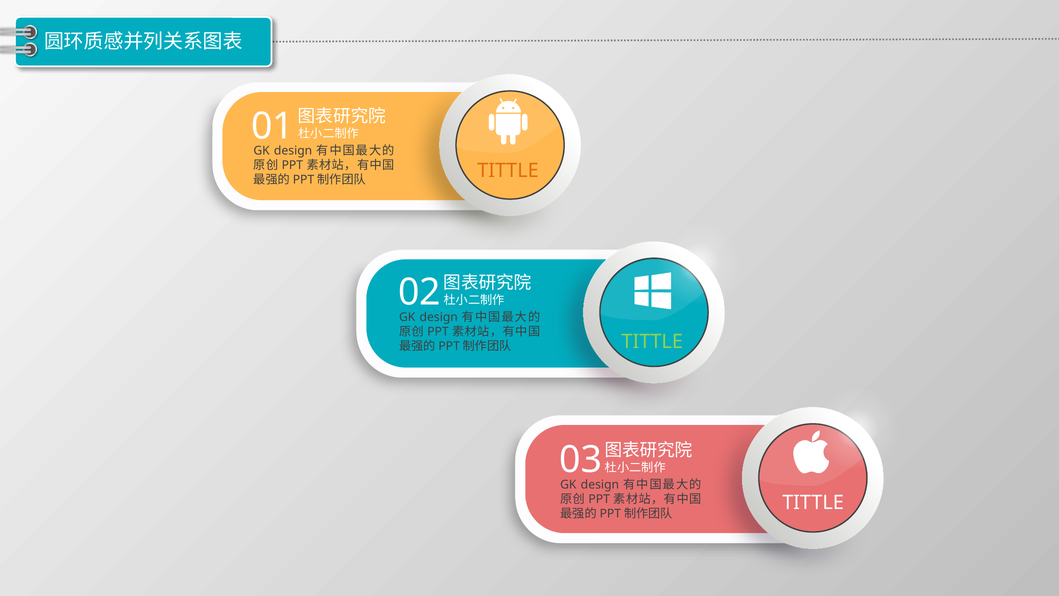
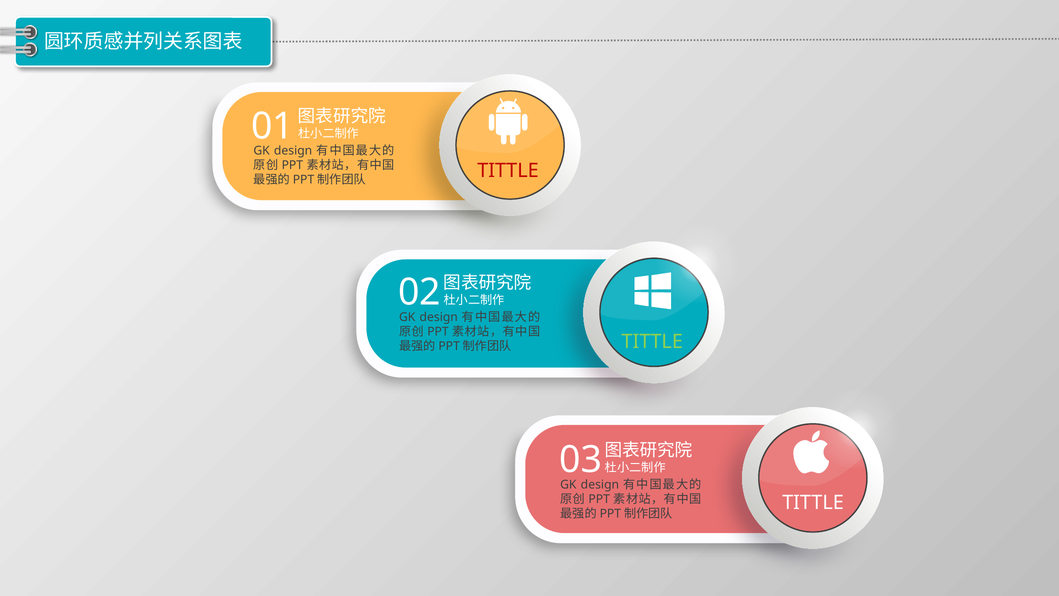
TITTLE at (508, 171) colour: orange -> red
